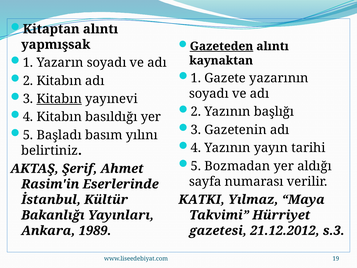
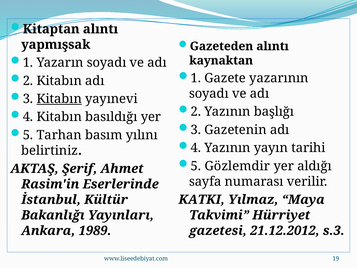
Gazeteden underline: present -> none
Başladı: Başladı -> Tarhan
Bozmadan: Bozmadan -> Gözlemdir
